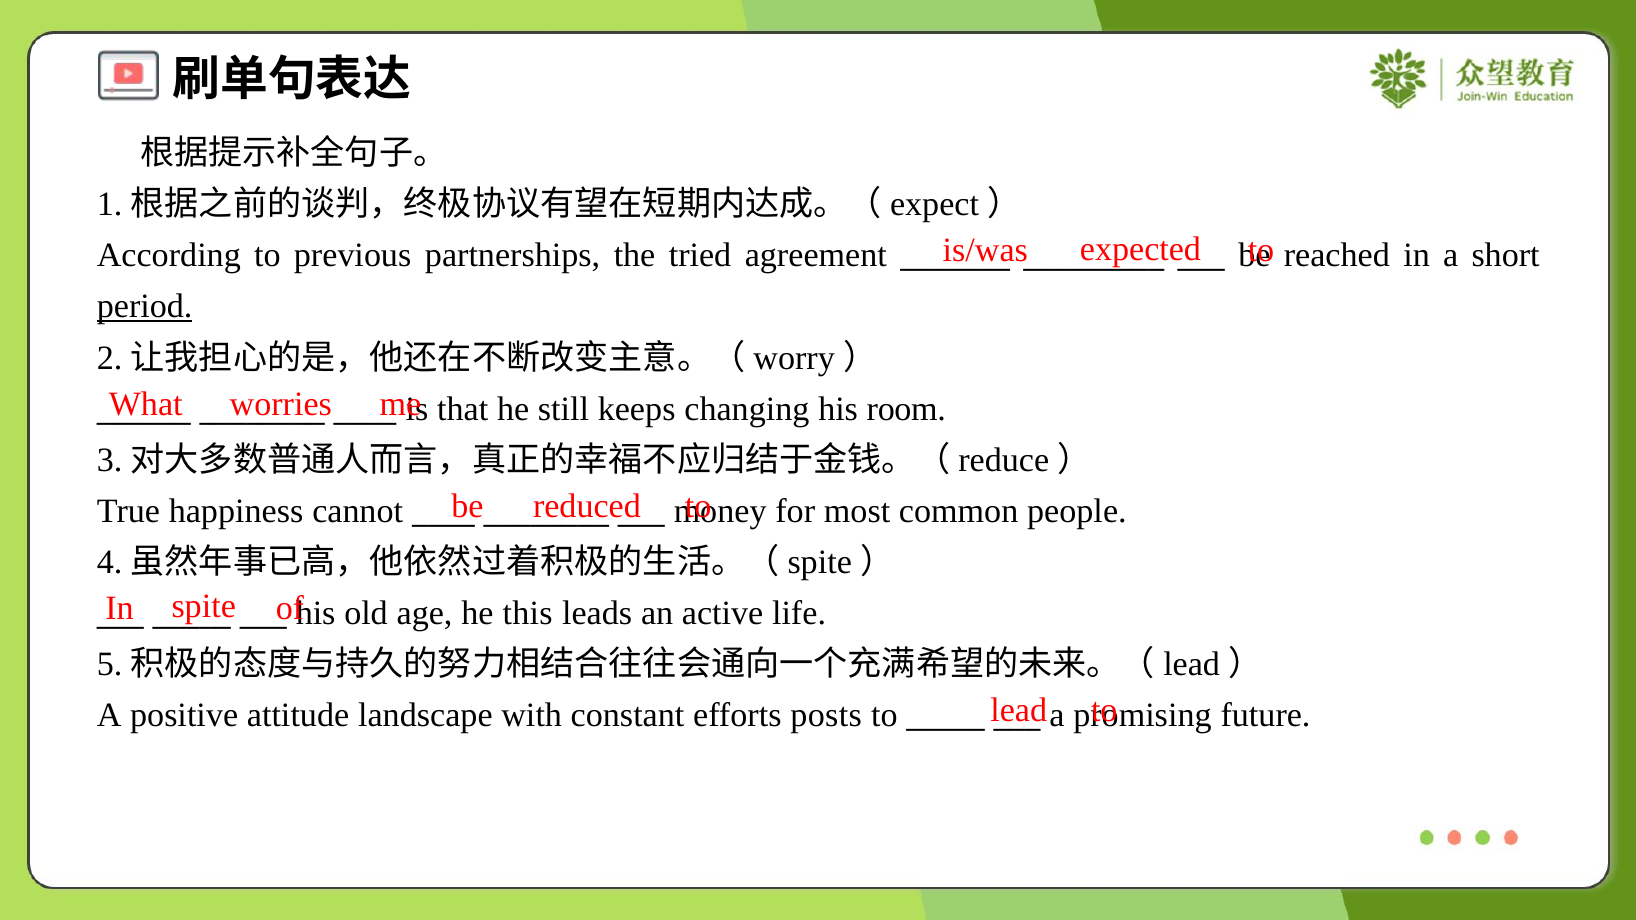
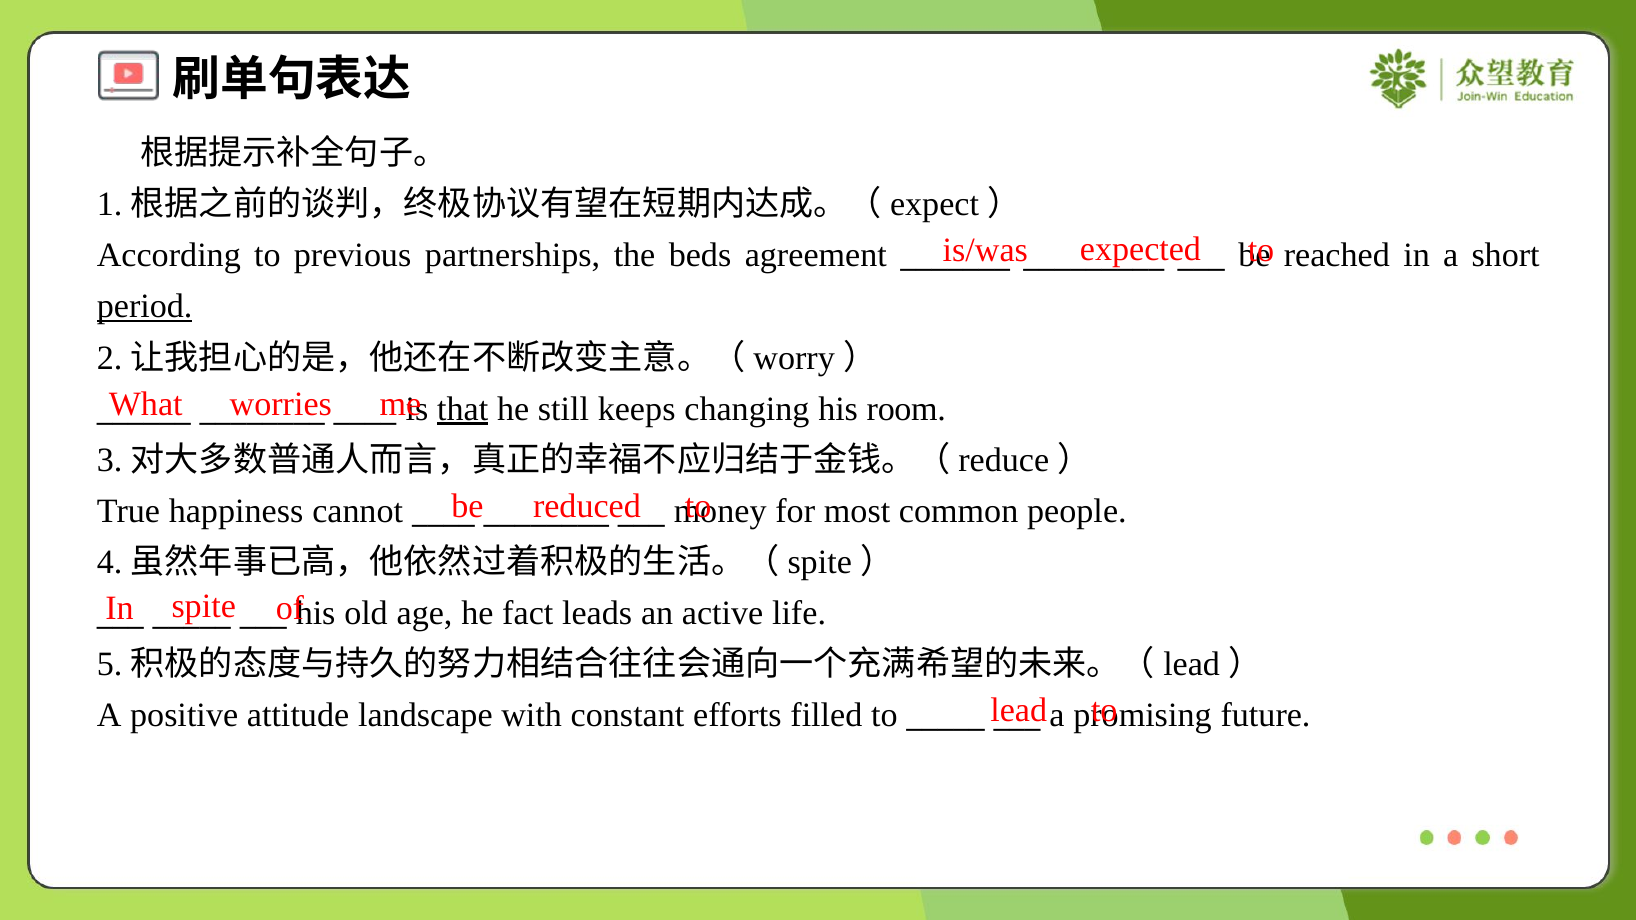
tried: tried -> beds
that underline: none -> present
this: this -> fact
posts: posts -> filled
